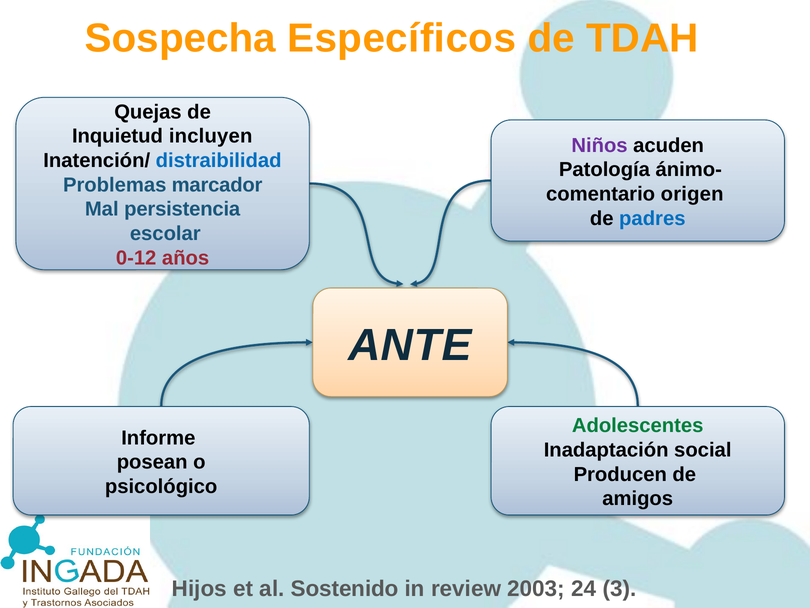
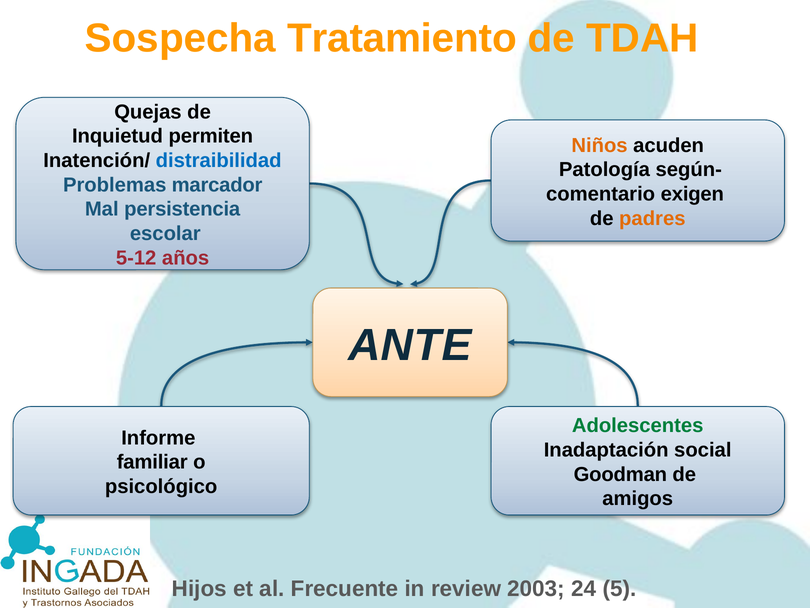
Específicos: Específicos -> Tratamiento
incluyen: incluyen -> permiten
Niños colour: purple -> orange
ánimo-: ánimo- -> según-
origen: origen -> exigen
padres colour: blue -> orange
0-12: 0-12 -> 5-12
posean: posean -> familiar
Producen: Producen -> Goodman
Sostenido: Sostenido -> Frecuente
3: 3 -> 5
